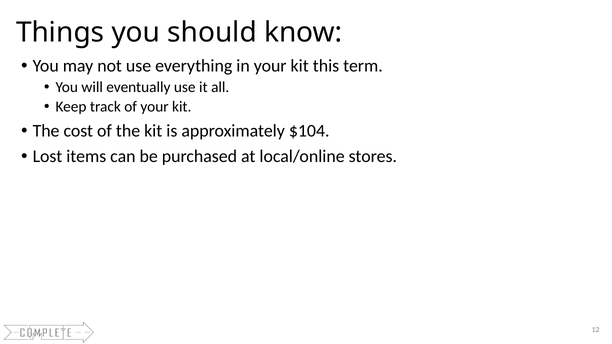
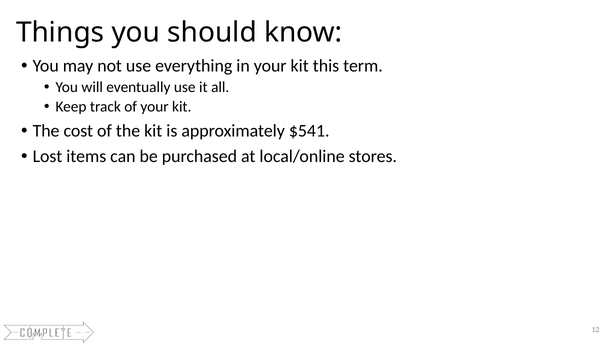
$104: $104 -> $541
